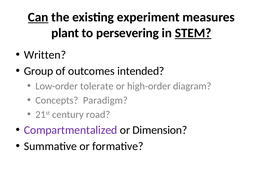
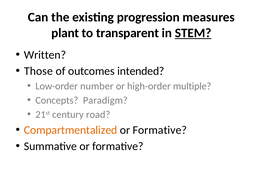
Can underline: present -> none
experiment: experiment -> progression
persevering: persevering -> transparent
Group: Group -> Those
tolerate: tolerate -> number
diagram: diagram -> multiple
Compartmentalized colour: purple -> orange
Dimension at (160, 130): Dimension -> Formative
